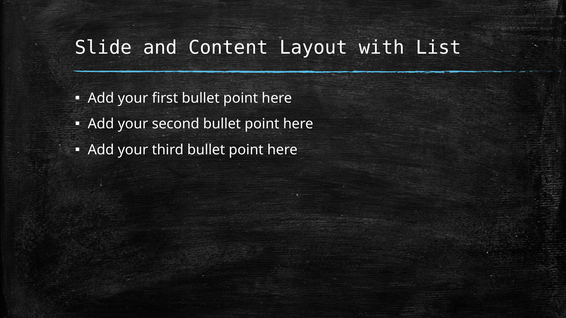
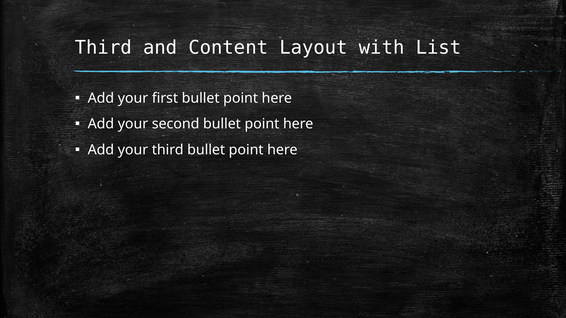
Slide at (103, 48): Slide -> Third
